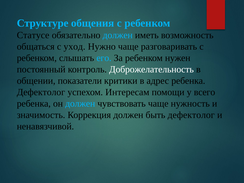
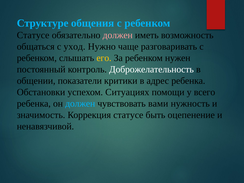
должен at (118, 35) colour: light blue -> pink
его colour: light blue -> yellow
Дефектолог at (41, 92): Дефектолог -> Обстановки
Интересам: Интересам -> Ситуациях
чувствовать чаще: чаще -> вами
Коррекция должен: должен -> статусе
быть дефектолог: дефектолог -> оцепенение
